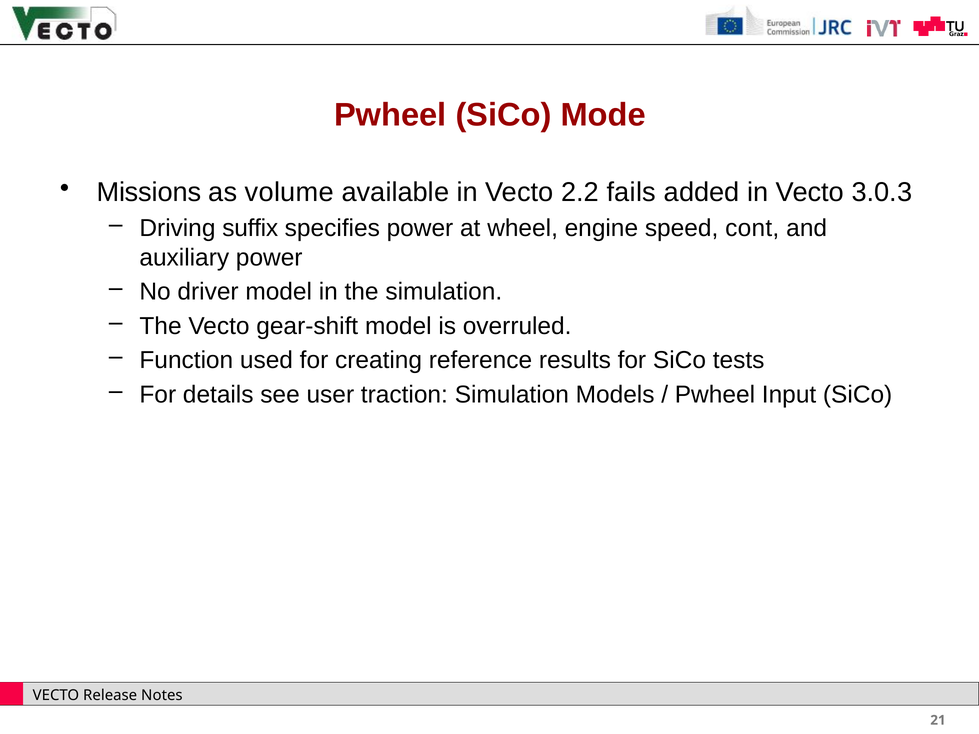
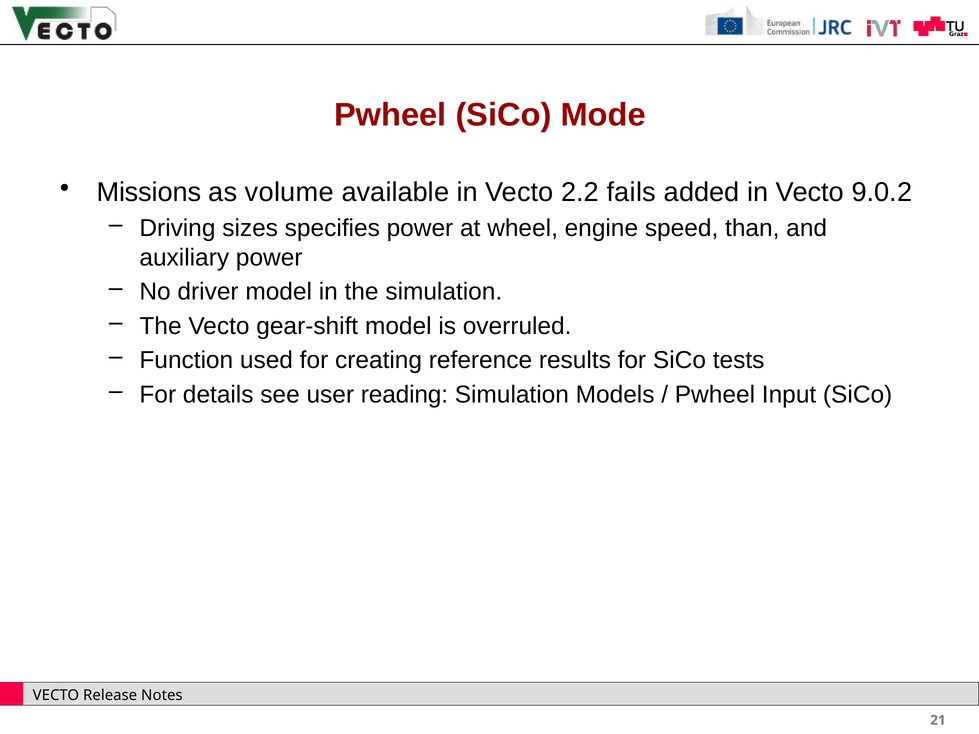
3.0.3: 3.0.3 -> 9.0.2
suffix: suffix -> sizes
cont: cont -> than
traction: traction -> reading
